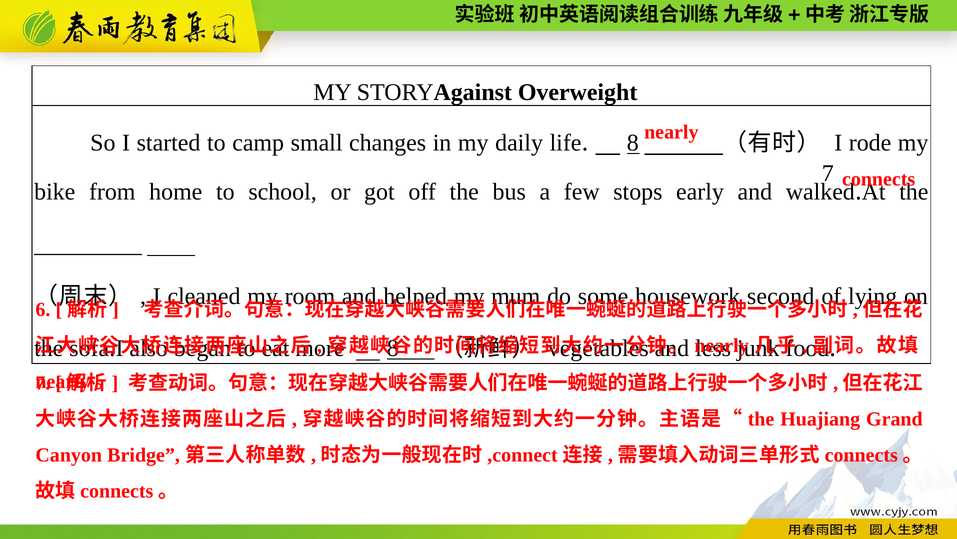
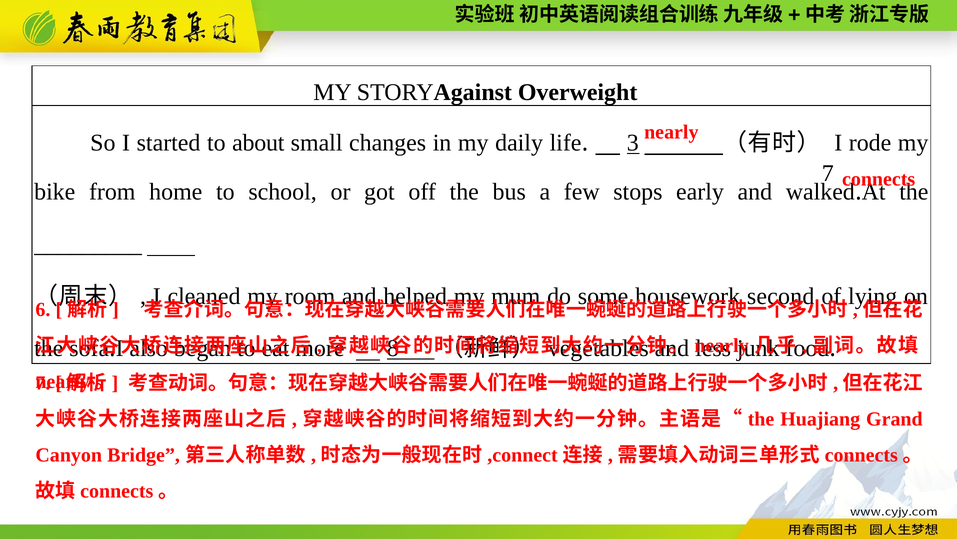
camp: camp -> about
8 at (633, 143): 8 -> 3
